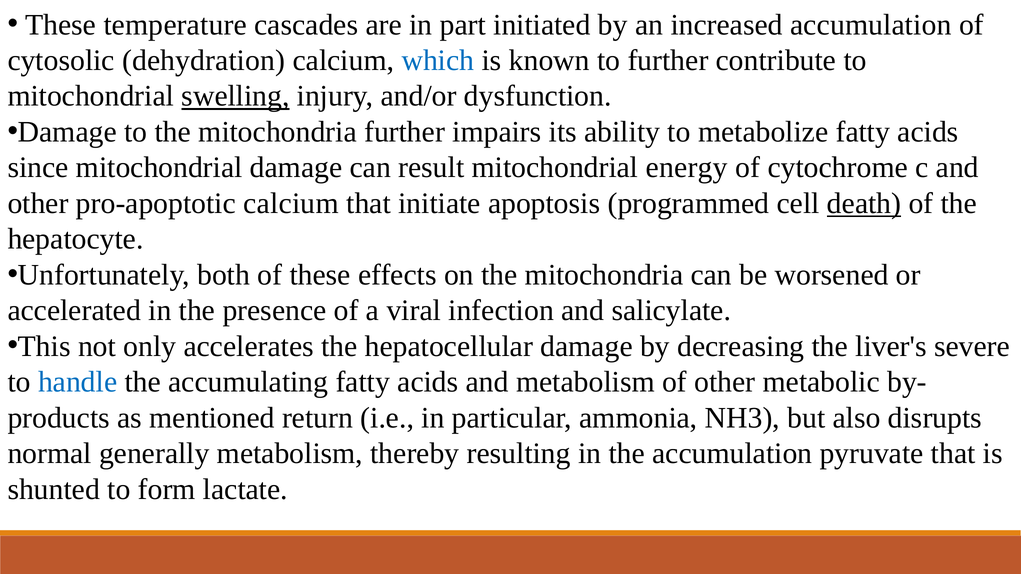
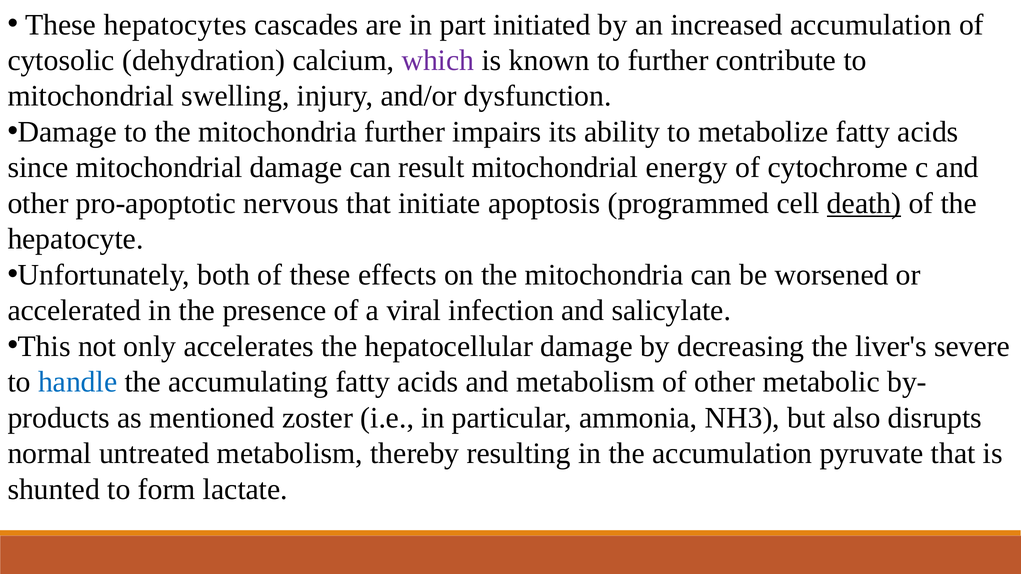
temperature: temperature -> hepatocytes
which colour: blue -> purple
swelling underline: present -> none
pro-apoptotic calcium: calcium -> nervous
return: return -> zoster
generally: generally -> untreated
